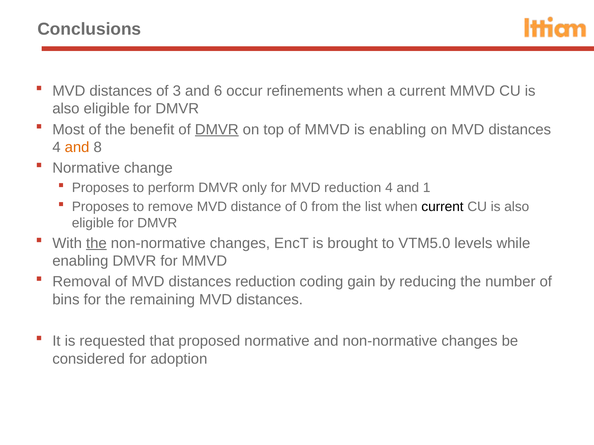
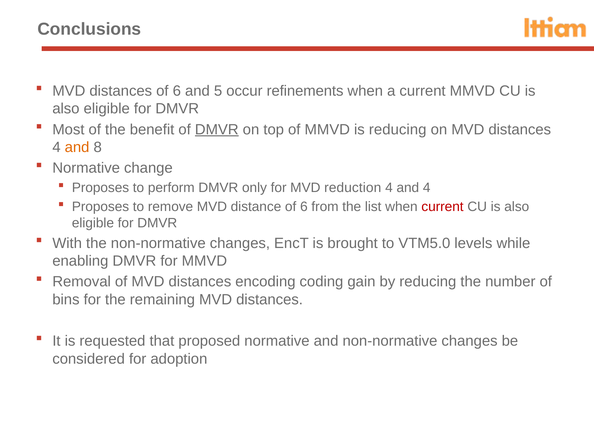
distances of 3: 3 -> 6
6: 6 -> 5
is enabling: enabling -> reducing
and 1: 1 -> 4
distance of 0: 0 -> 6
current at (443, 207) colour: black -> red
the at (96, 243) underline: present -> none
distances reduction: reduction -> encoding
